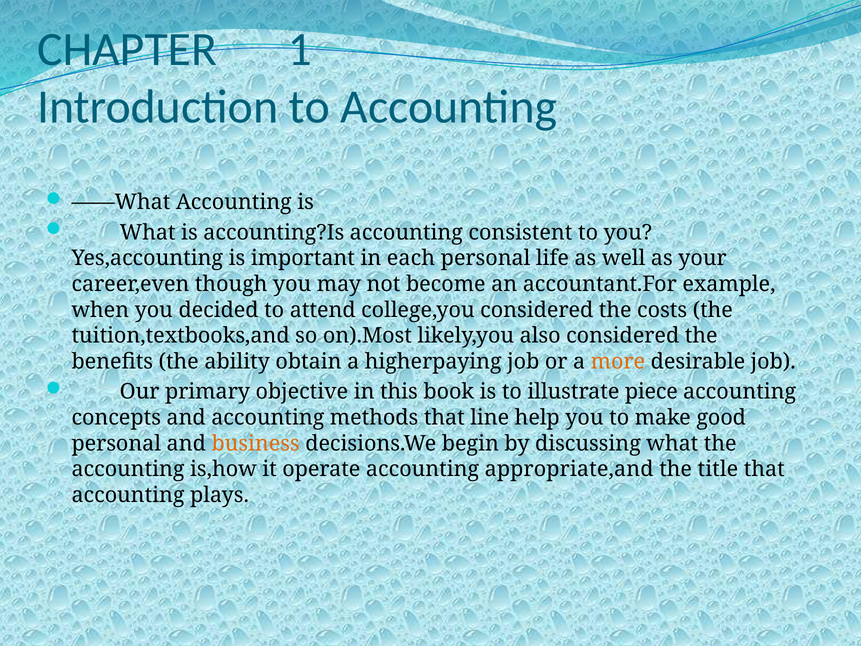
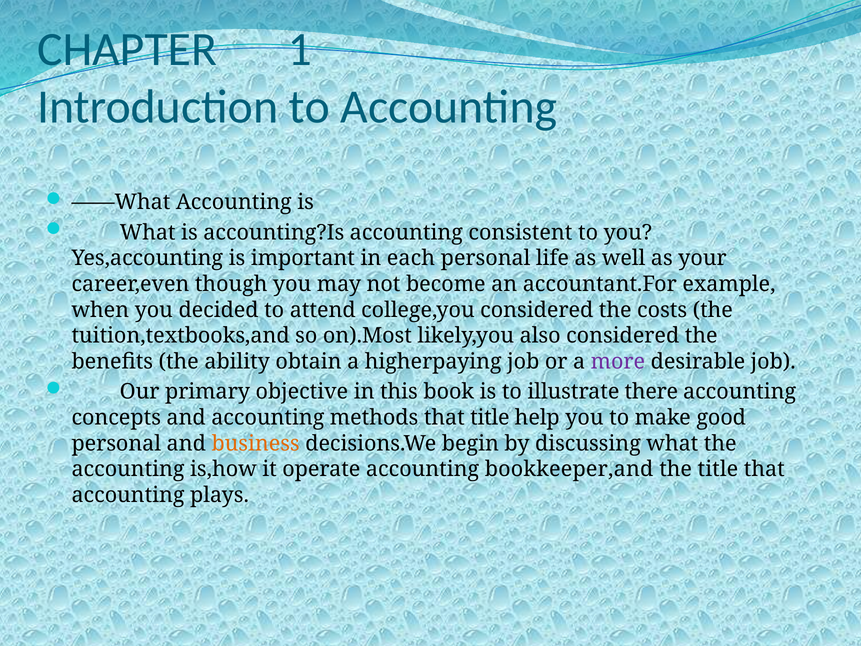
more colour: orange -> purple
piece: piece -> there
that line: line -> title
appropriate,and: appropriate,and -> bookkeeper,and
